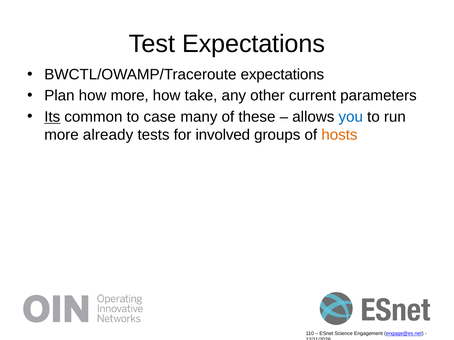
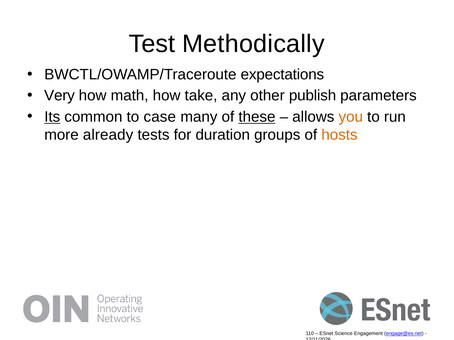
Test Expectations: Expectations -> Methodically
Plan: Plan -> Very
how more: more -> math
current: current -> publish
these underline: none -> present
you colour: blue -> orange
involved: involved -> duration
